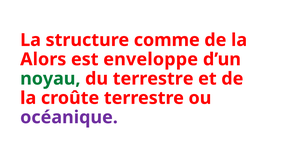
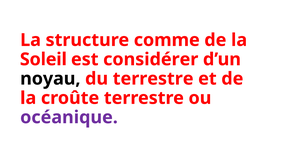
Alors: Alors -> Soleil
enveloppe: enveloppe -> considérer
noyau colour: green -> black
